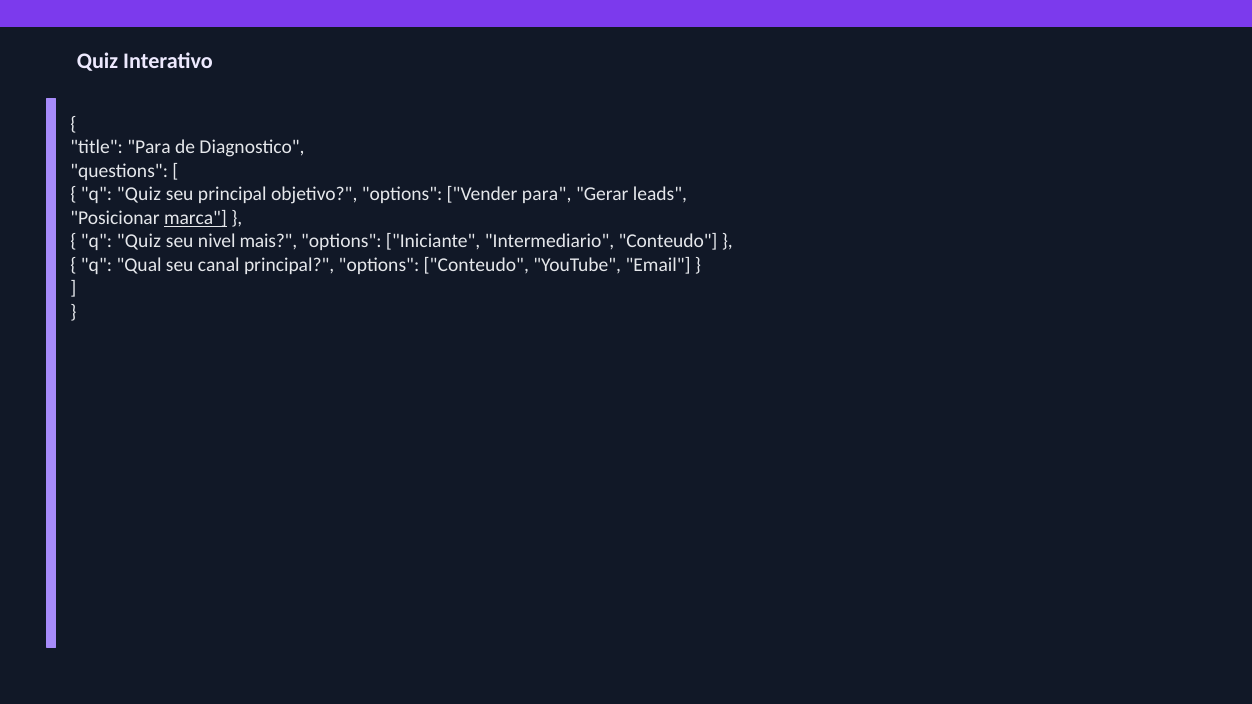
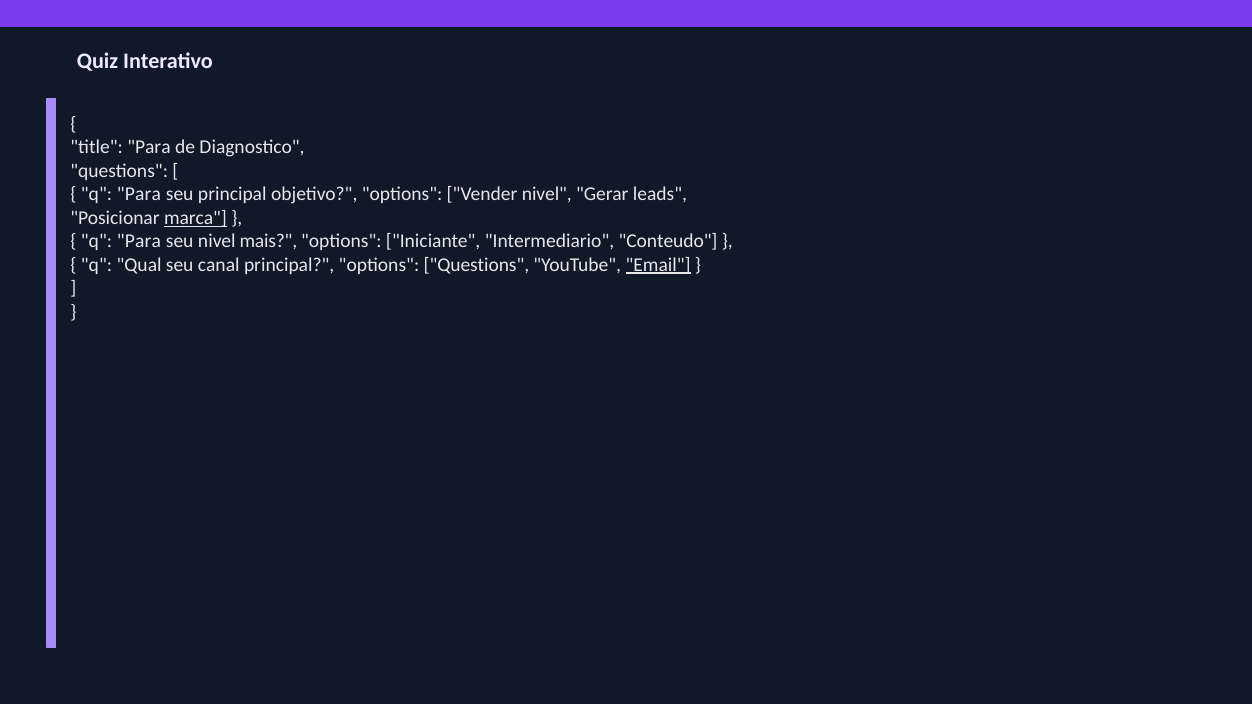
Quiz at (139, 194): Quiz -> Para
Vender para: para -> nivel
Quiz at (139, 241): Quiz -> Para
options Conteudo: Conteudo -> Questions
Email underline: none -> present
